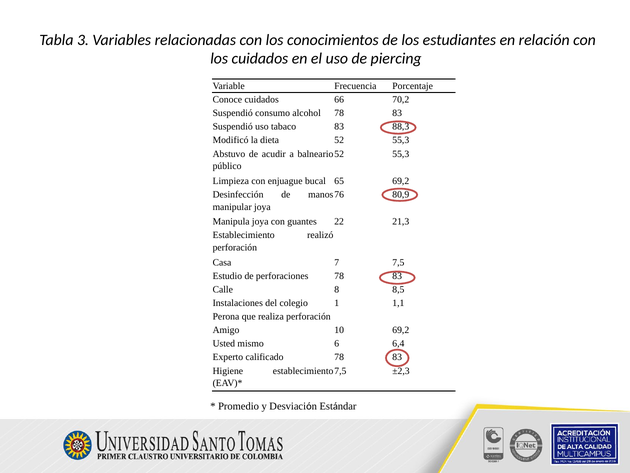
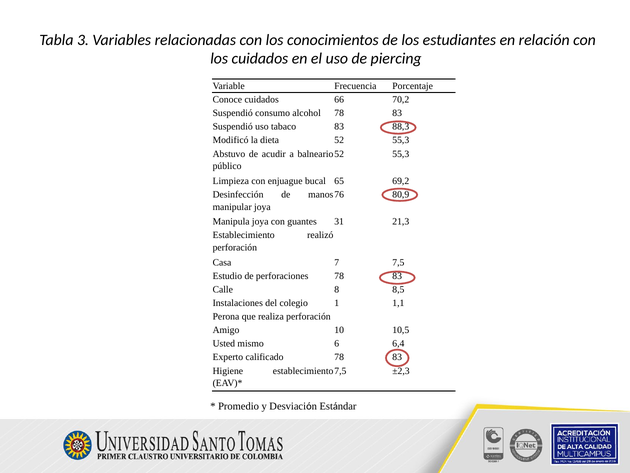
22: 22 -> 31
10 69,2: 69,2 -> 10,5
